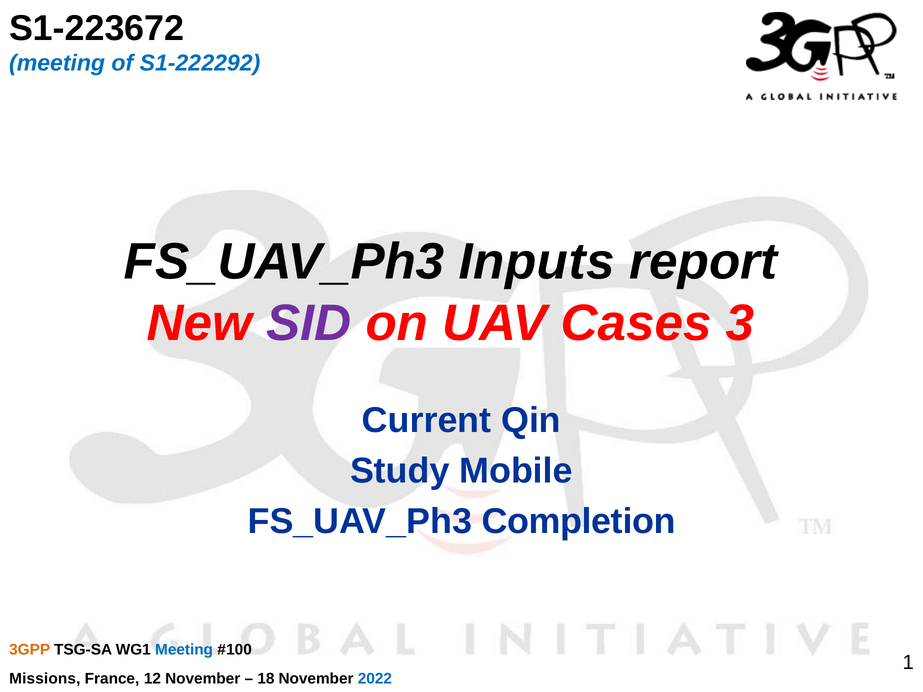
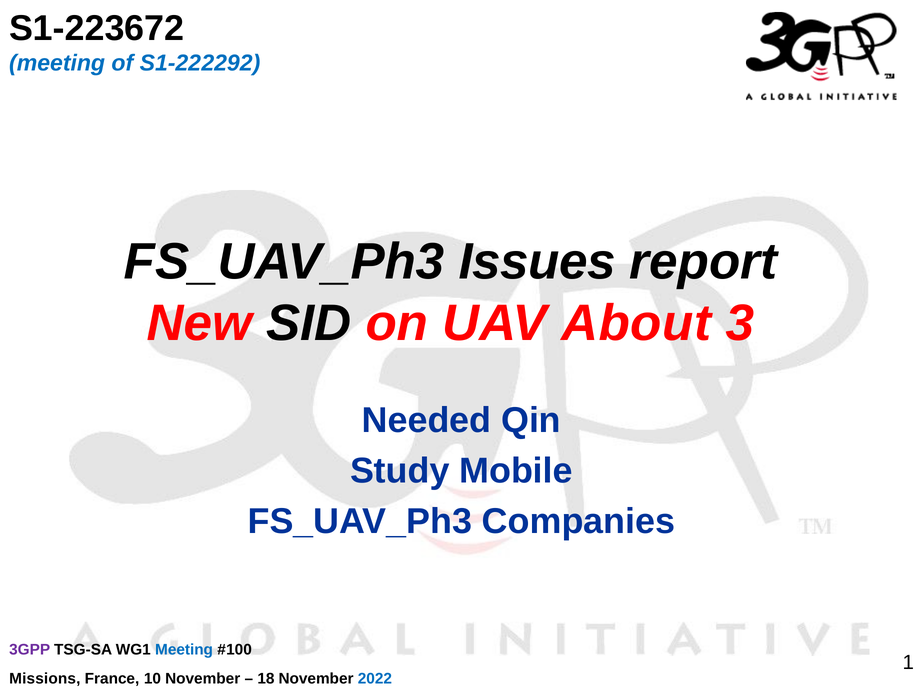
Inputs: Inputs -> Issues
SID colour: purple -> black
Cases: Cases -> About
Current: Current -> Needed
Completion: Completion -> Companies
3GPP colour: orange -> purple
12: 12 -> 10
